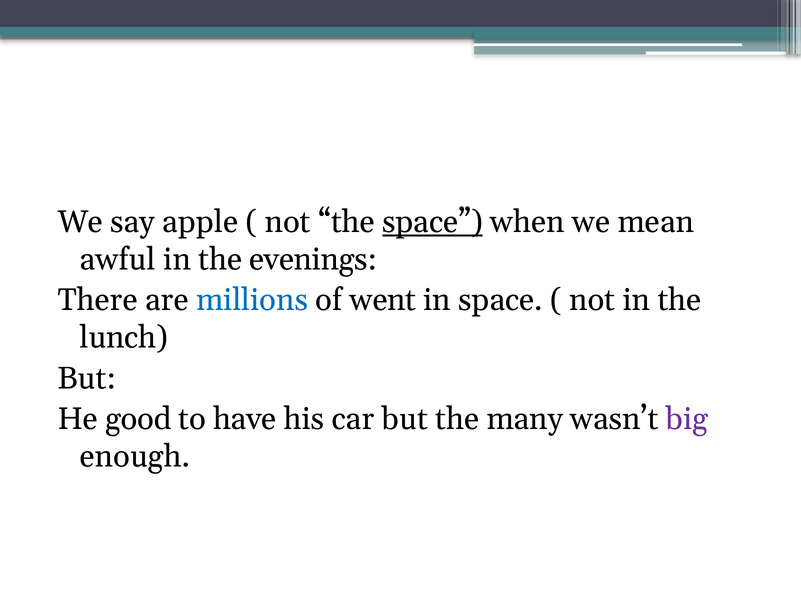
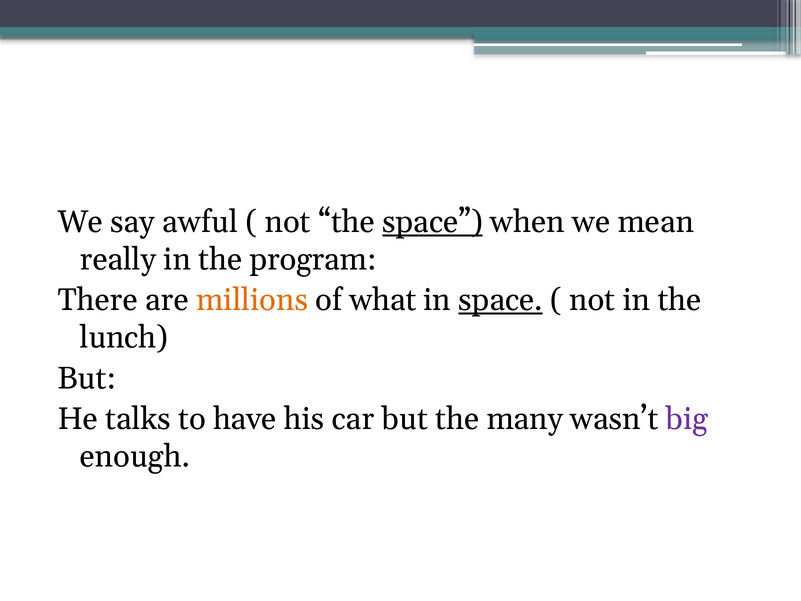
apple: apple -> awful
awful: awful -> really
evenings: evenings -> program
millions colour: blue -> orange
went: went -> what
space at (500, 300) underline: none -> present
good: good -> talks
